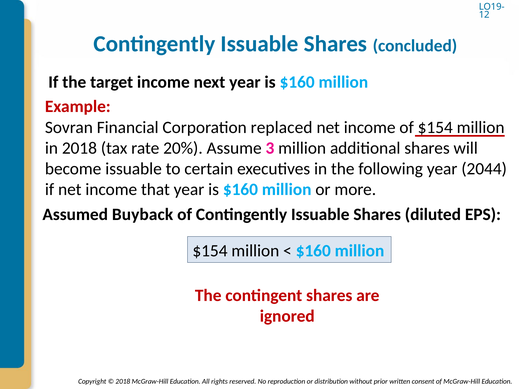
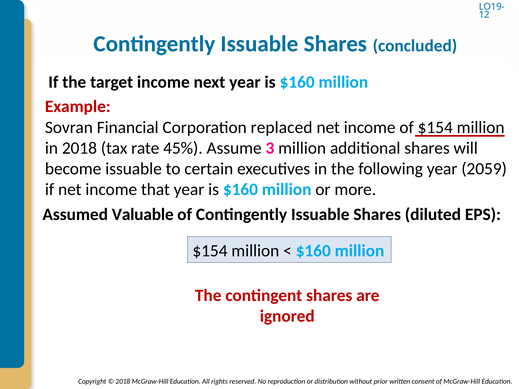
20%: 20% -> 45%
2044: 2044 -> 2059
Buyback: Buyback -> Valuable
